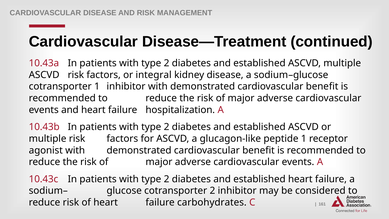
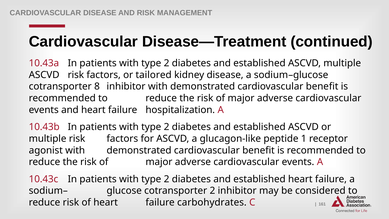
integral: integral -> tailored
cotransporter 1: 1 -> 8
